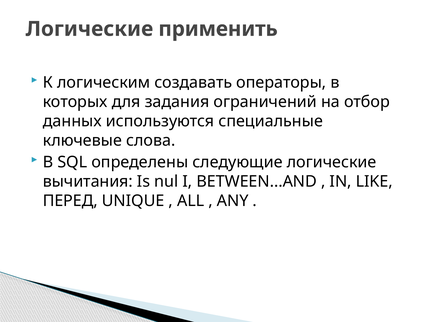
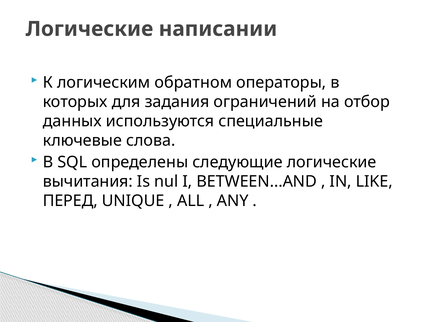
применить: применить -> написании
создавать: создавать -> обратном
